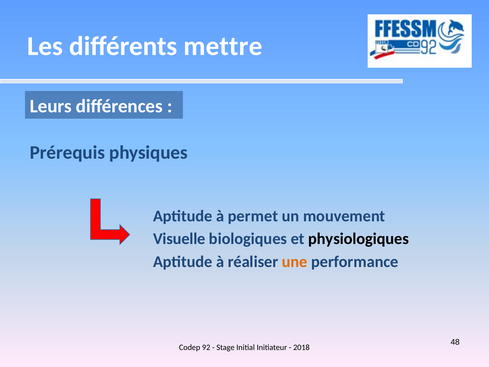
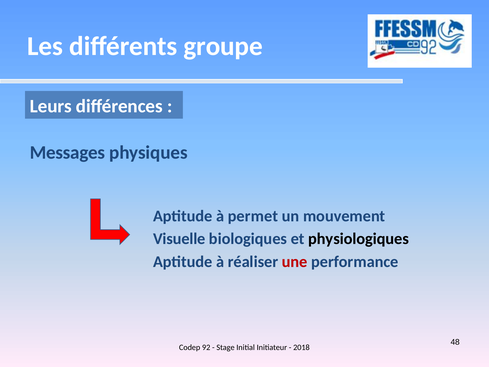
mettre: mettre -> groupe
Prérequis: Prérequis -> Messages
une colour: orange -> red
